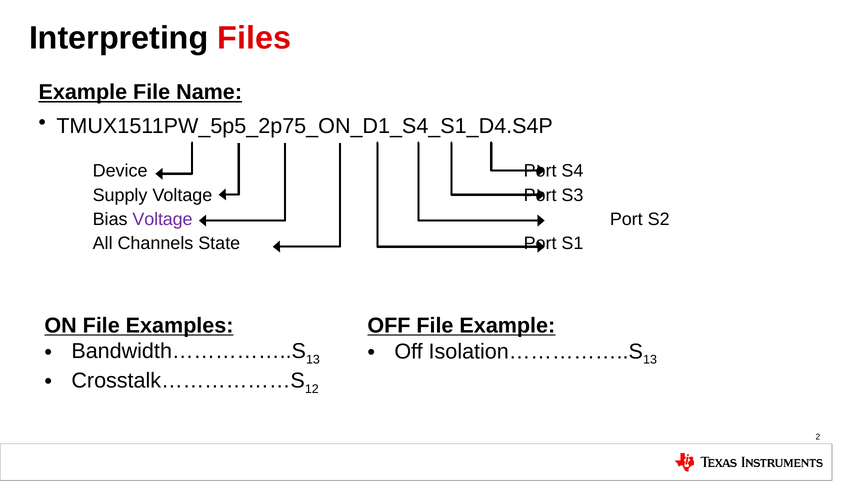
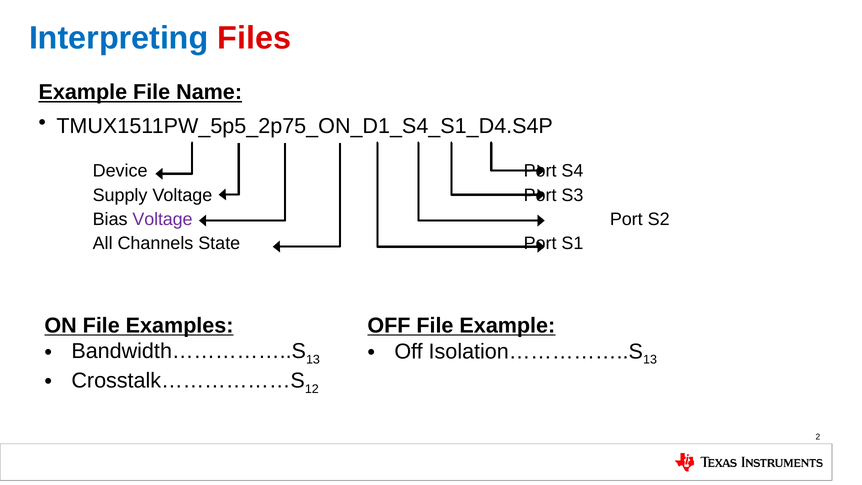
Interpreting colour: black -> blue
